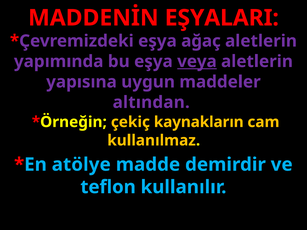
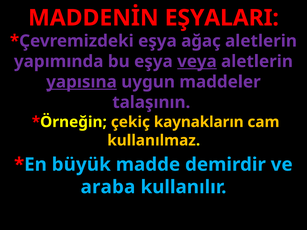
yapısına underline: none -> present
altından: altından -> talaşının
atölye: atölye -> büyük
teflon: teflon -> araba
